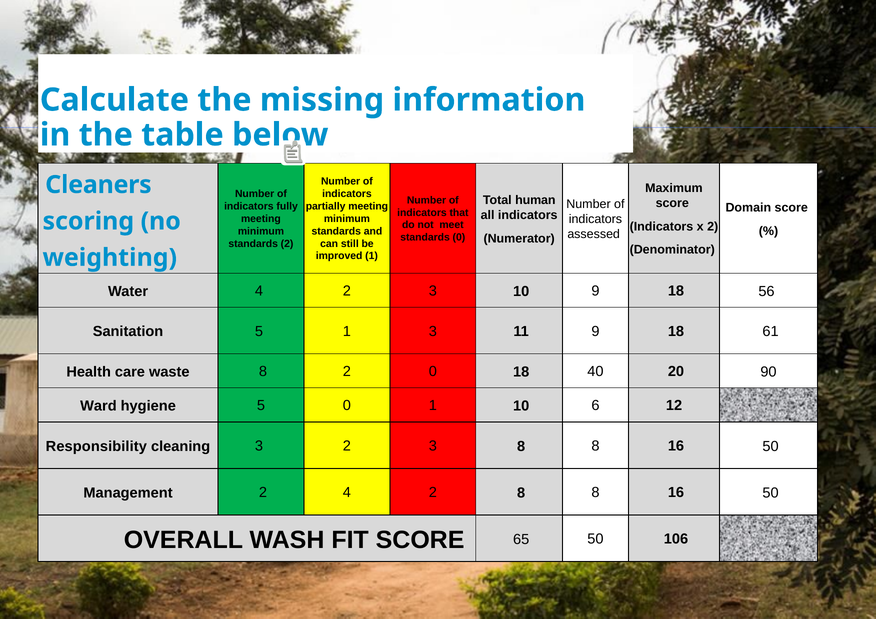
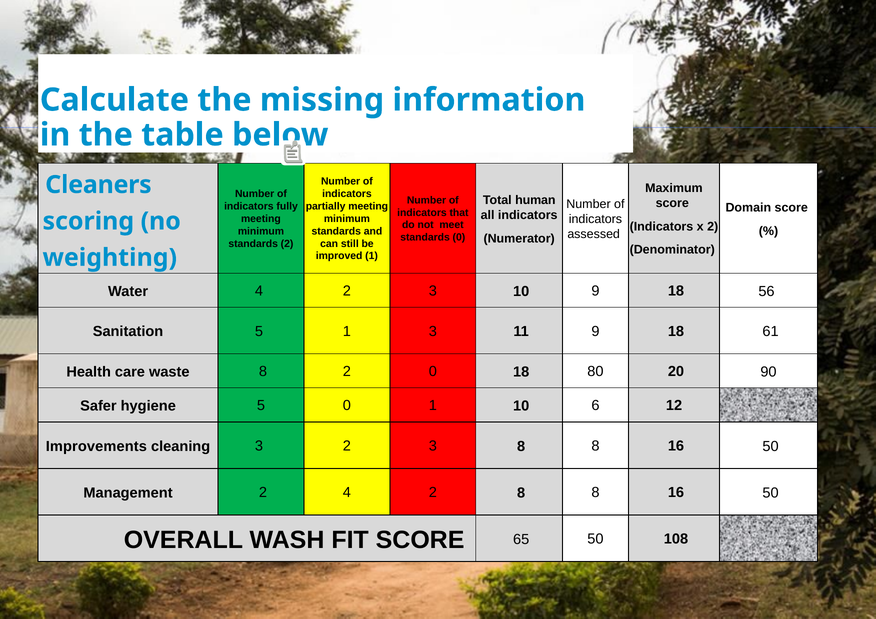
40: 40 -> 80
Ward: Ward -> Safer
Responsibility: Responsibility -> Improvements
106: 106 -> 108
